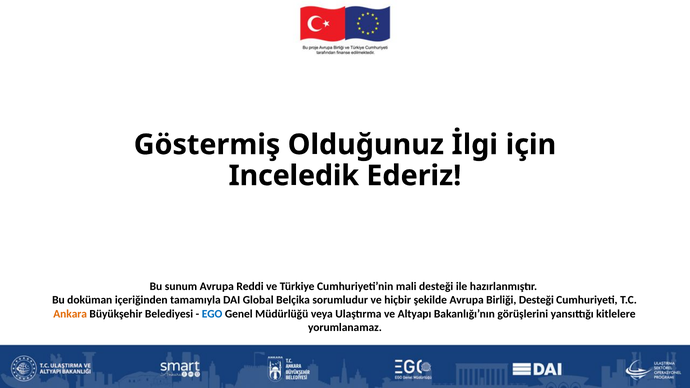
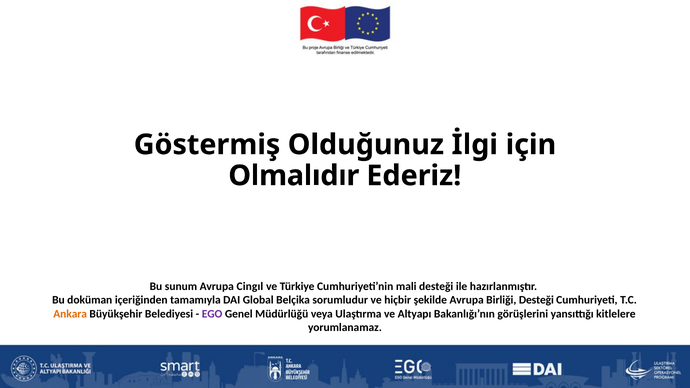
Inceledik: Inceledik -> Olmalıdır
Reddi: Reddi -> Cingıl
EGO colour: blue -> purple
